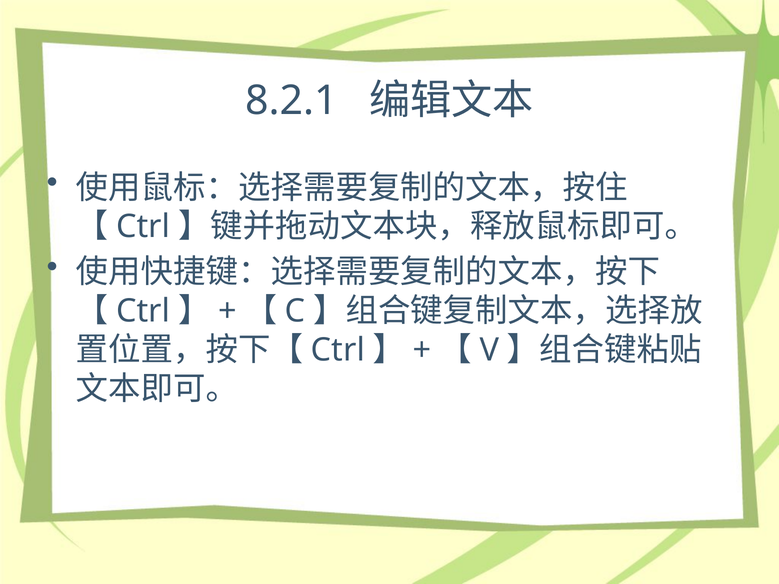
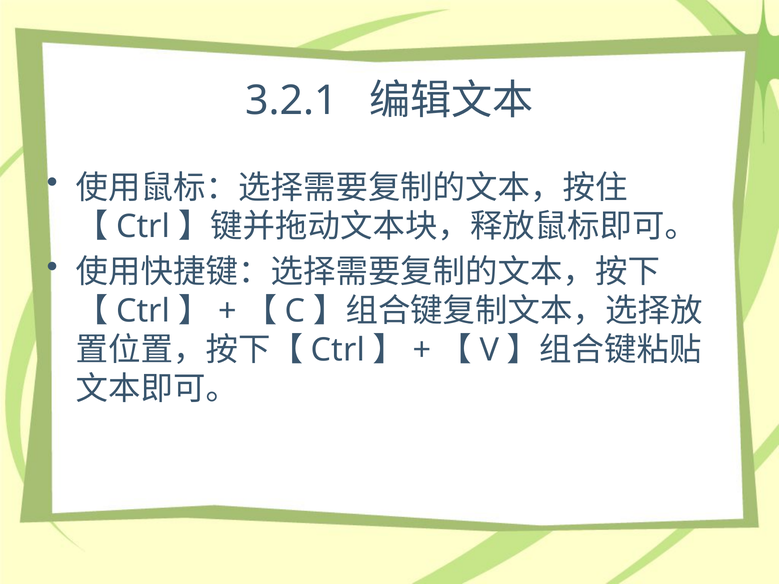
8.2.1: 8.2.1 -> 3.2.1
